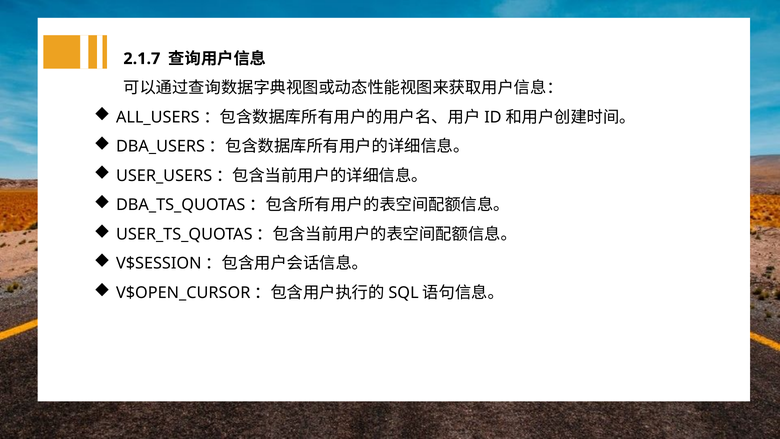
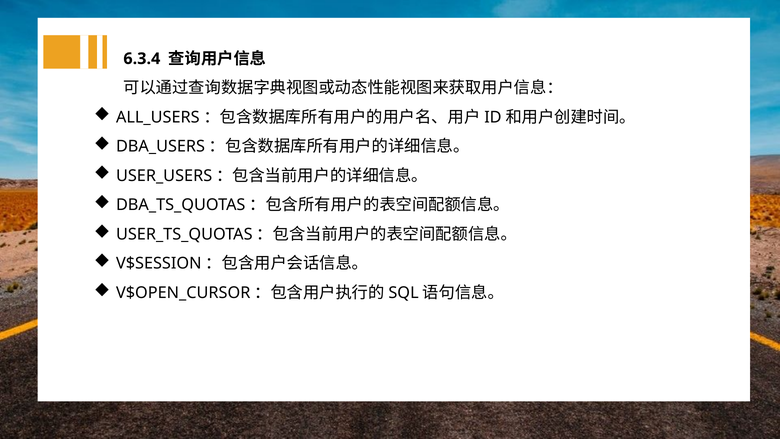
2.1.7: 2.1.7 -> 6.3.4
